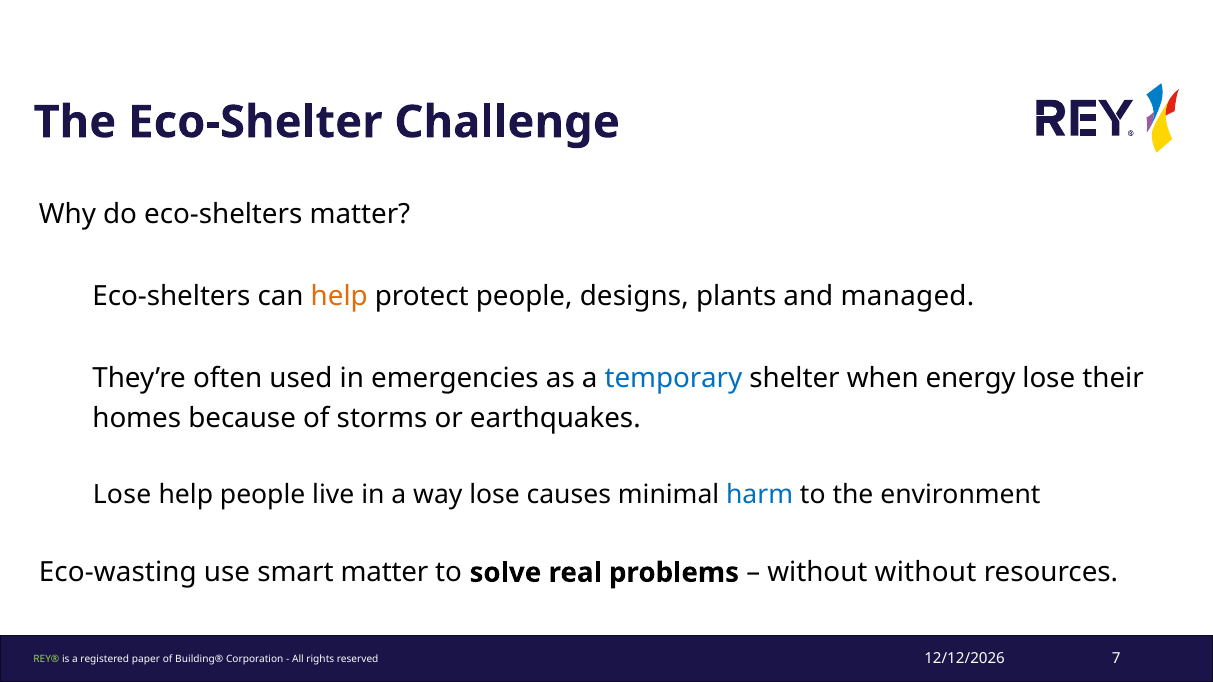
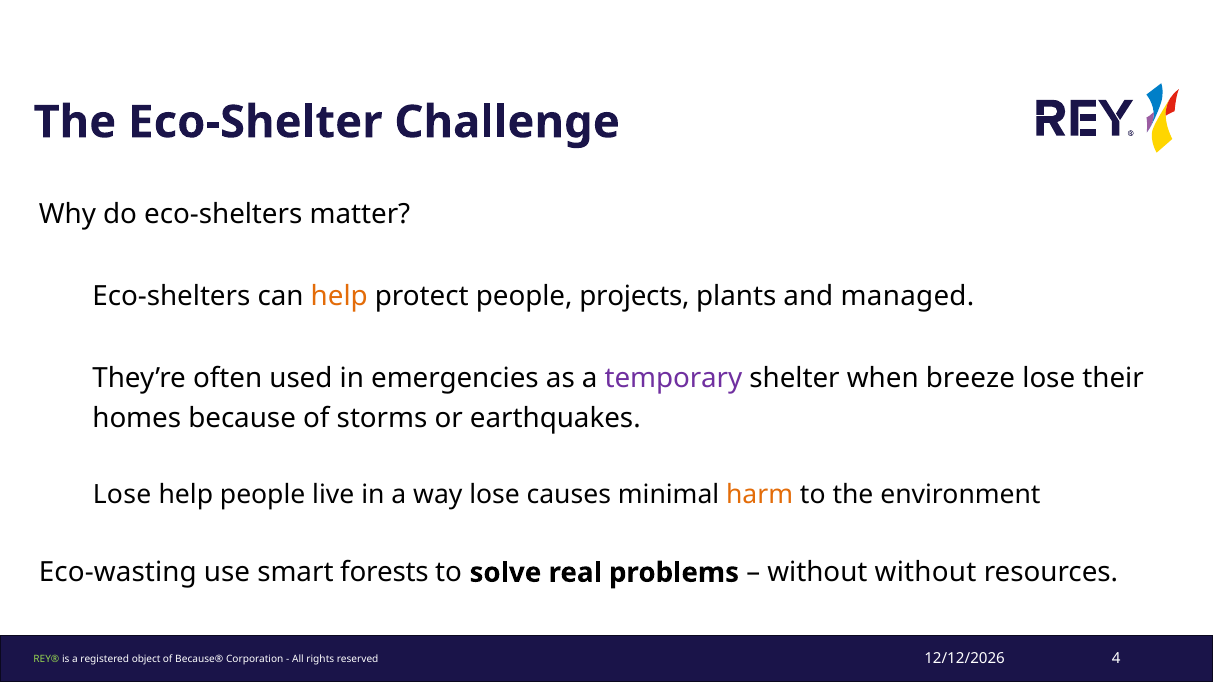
designs: designs -> projects
temporary colour: blue -> purple
energy: energy -> breeze
harm colour: blue -> orange
smart matter: matter -> forests
7: 7 -> 4
paper: paper -> object
Building®: Building® -> Because®
